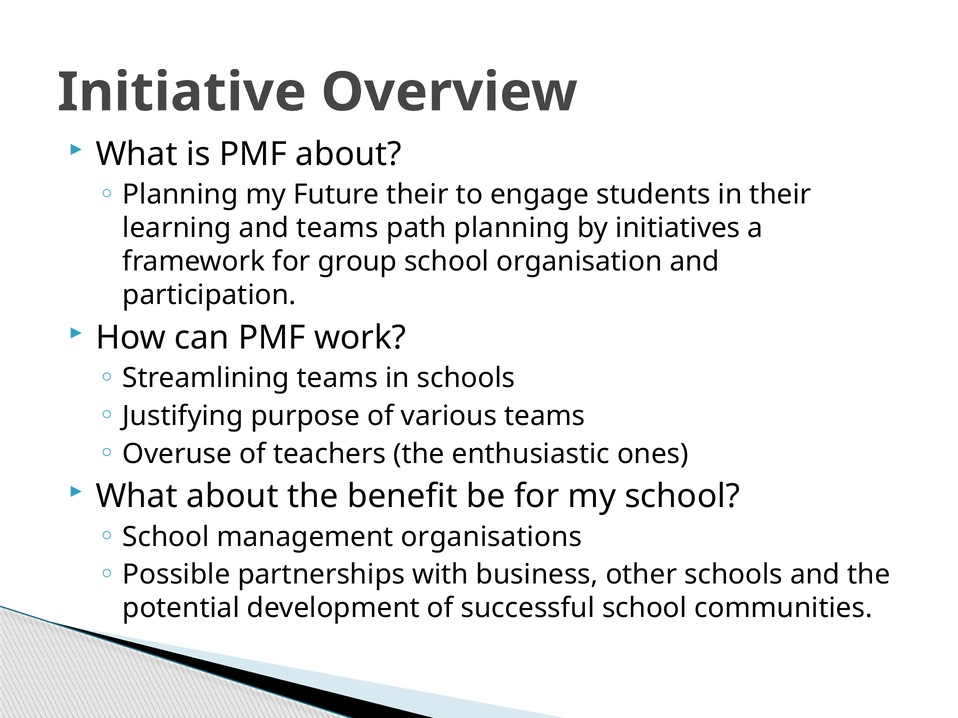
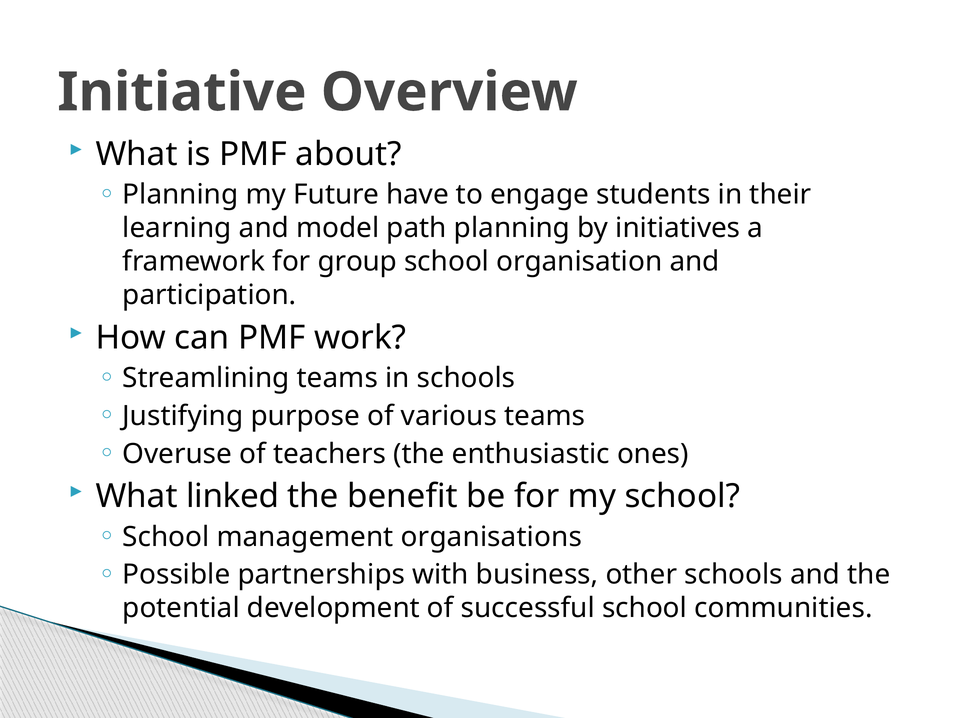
Future their: their -> have
and teams: teams -> model
What about: about -> linked
